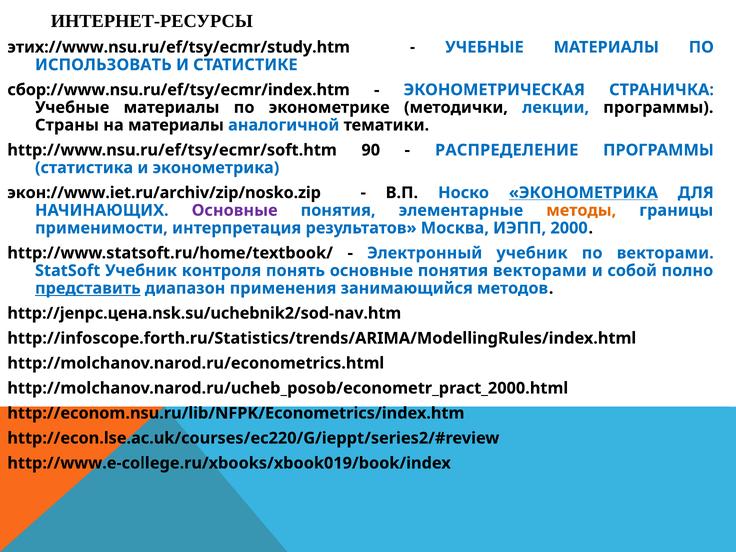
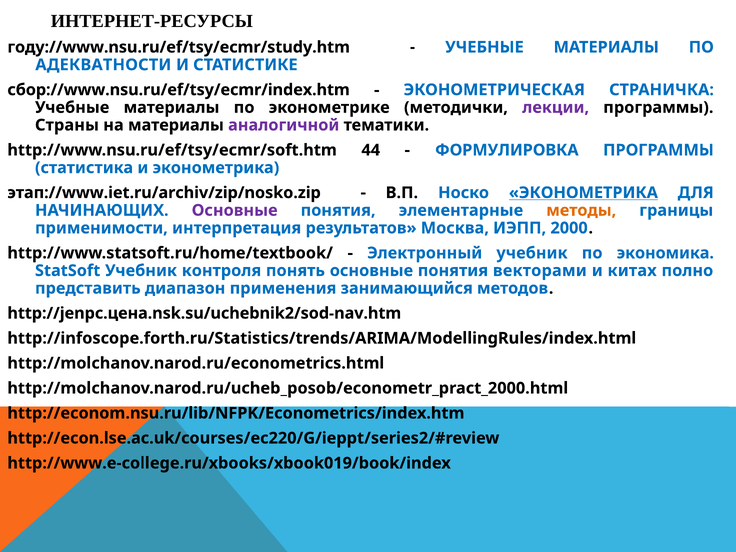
этих://www.nsu.ru/ef/tsy/ecmr/study.htm: этих://www.nsu.ru/ef/tsy/ecmr/study.htm -> году://www.nsu.ru/ef/tsy/ecmr/study.htm
ИСПОЛЬЗОВАТЬ: ИСПОЛЬЗОВАТЬ -> АДЕКВАТНОСТИ
лекции colour: blue -> purple
аналогичной colour: blue -> purple
90: 90 -> 44
РАСПРЕДЕЛЕНИЕ: РАСПРЕДЕЛЕНИЕ -> ФОРМУЛИРОВКА
экон://www.iet.ru/archiv/zip/nosko.zip: экон://www.iet.ru/archiv/zip/nosko.zip -> этап://www.iet.ru/archiv/zip/nosko.zip
по векторами: векторами -> экономика
собой: собой -> китах
представить underline: present -> none
